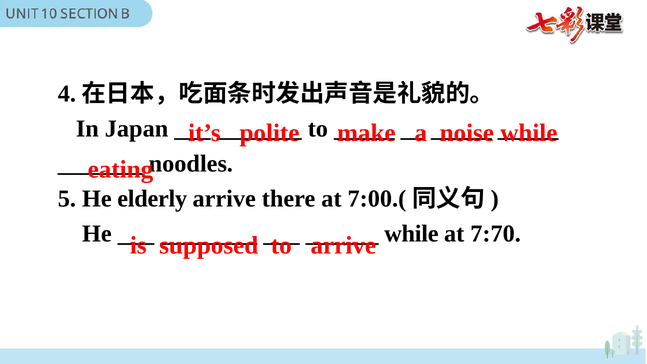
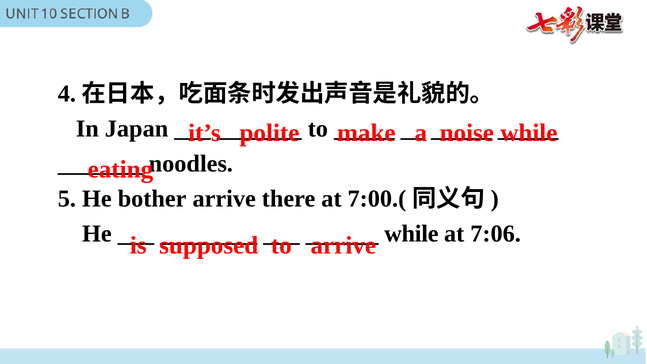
elderly: elderly -> bother
7:70: 7:70 -> 7:06
